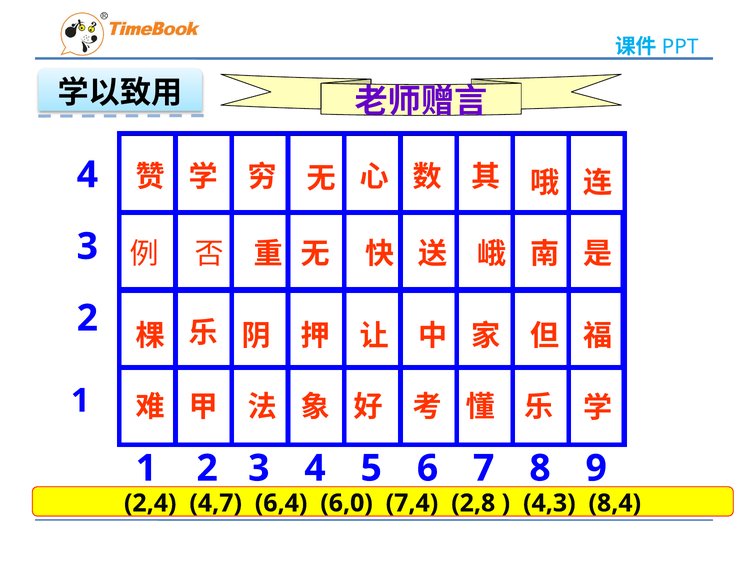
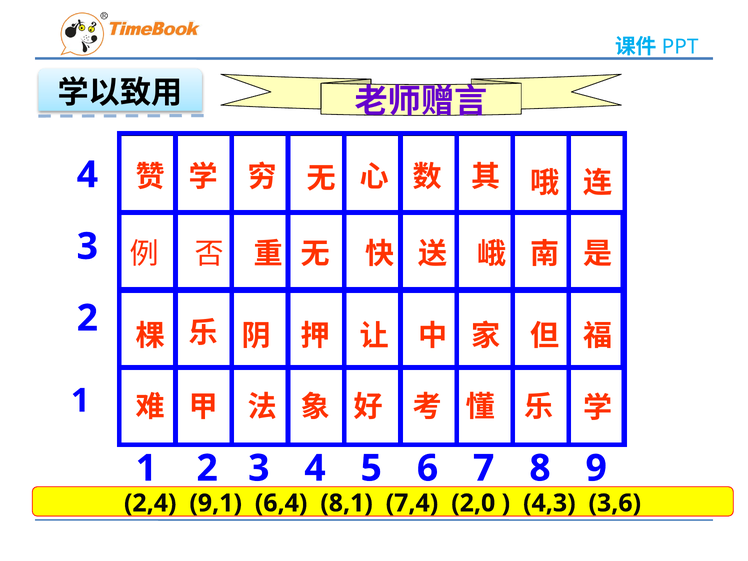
4,7: 4,7 -> 9,1
6,0: 6,0 -> 8,1
2,8: 2,8 -> 2,0
8,4: 8,4 -> 3,6
